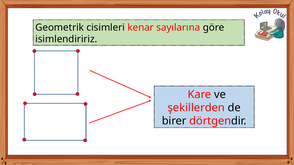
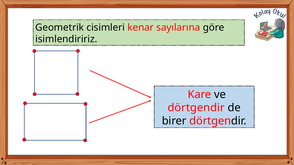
şekillerden at (196, 108): şekillerden -> dörtgendir
